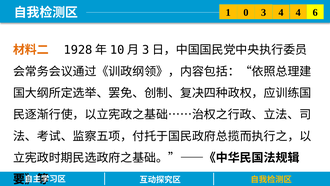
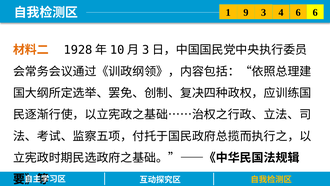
0: 0 -> 9
3 4: 4 -> 6
